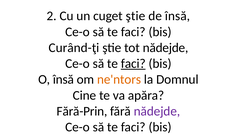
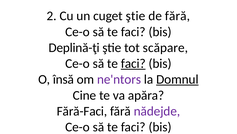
de însă: însă -> fără
Curând-ţi: Curând-ţi -> Deplină-ţi
tot nădejde: nădejde -> scăpare
ne'ntors colour: orange -> purple
Domnul underline: none -> present
Fără-Prin: Fără-Prin -> Fără-Faci
